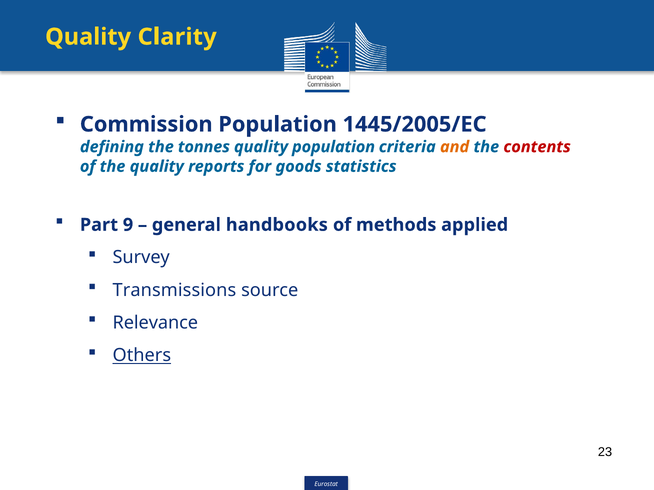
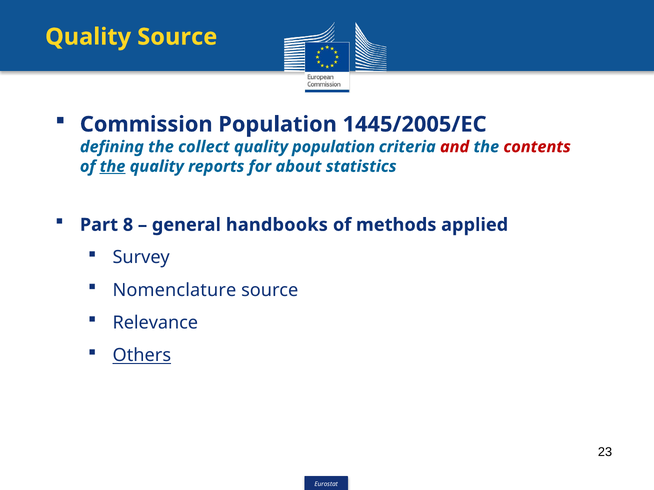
Quality Clarity: Clarity -> Source
tonnes: tonnes -> collect
and colour: orange -> red
the at (113, 167) underline: none -> present
goods: goods -> about
9: 9 -> 8
Transmissions: Transmissions -> Nomenclature
